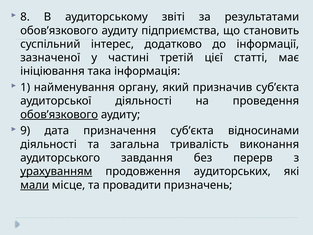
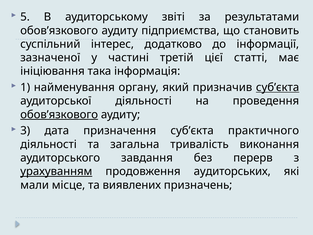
8: 8 -> 5
суб’єкта at (278, 87) underline: none -> present
9: 9 -> 3
відносинами: відносинами -> практичного
мали underline: present -> none
провадити: провадити -> виявлених
